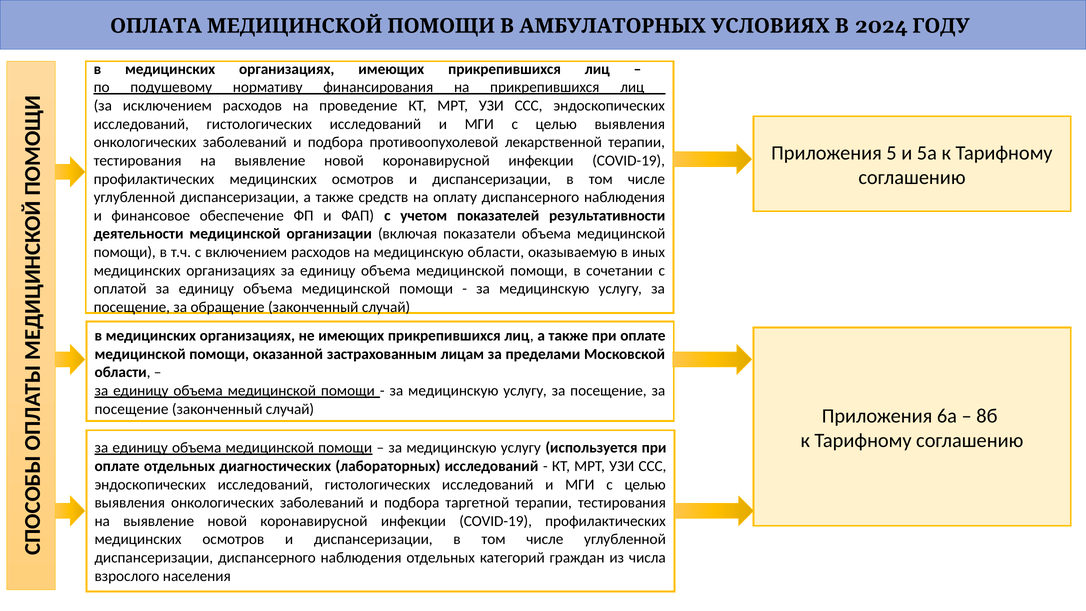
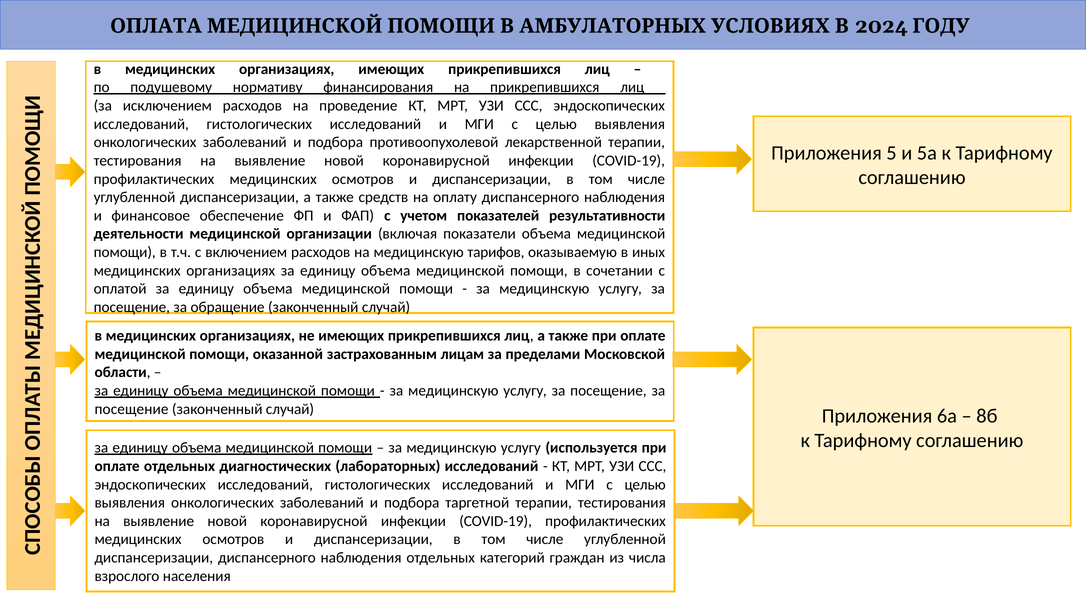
медицинскую области: области -> тарифов
